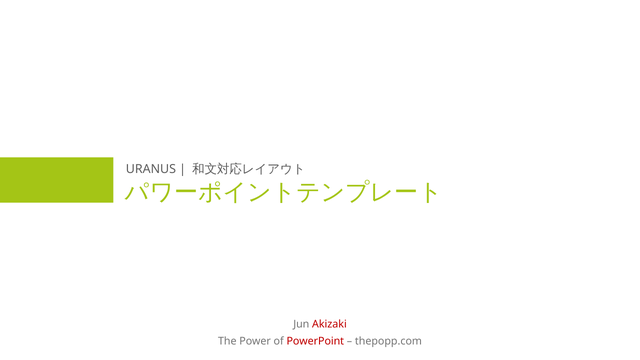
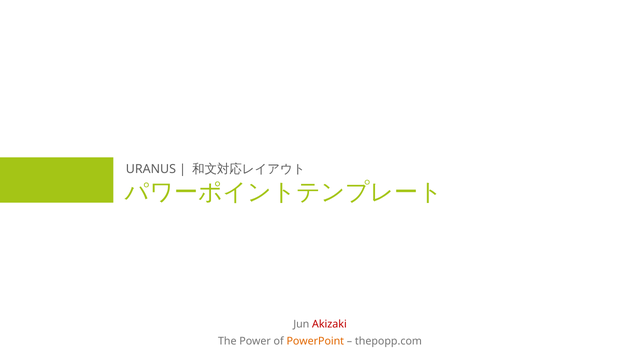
PowerPoint colour: red -> orange
